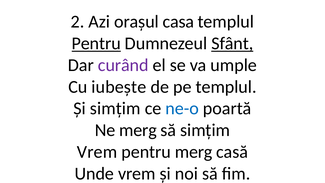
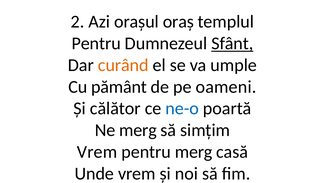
casa: casa -> oraș
Pentru at (96, 43) underline: present -> none
curând colour: purple -> orange
iubește: iubește -> pământ
pe templul: templul -> oameni
Și simțim: simțim -> călător
